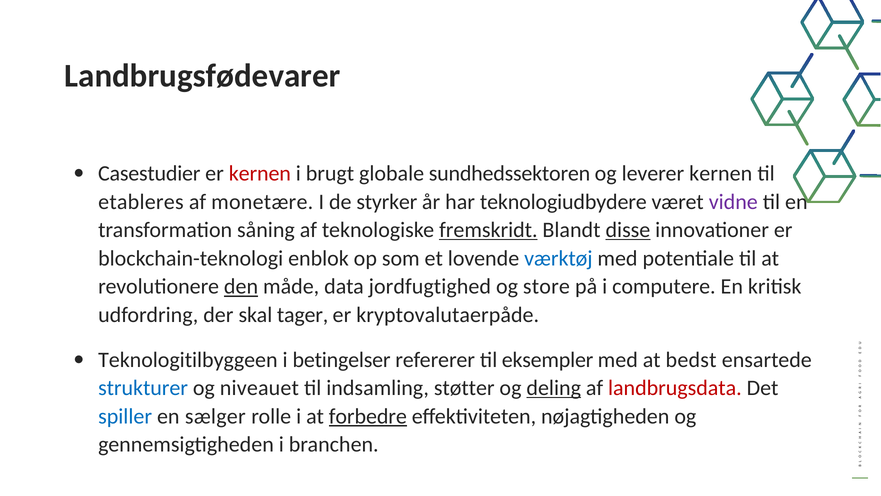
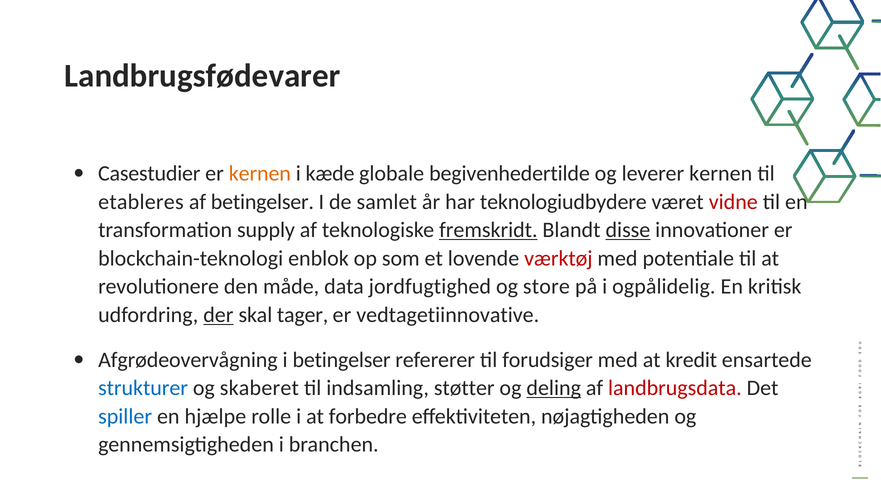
kernen at (260, 173) colour: red -> orange
brugt: brugt -> kæde
sundhedssektoren: sundhedssektoren -> begivenhedertilde
af monetære: monetære -> betingelser
styrker: styrker -> samlet
vidne colour: purple -> red
såning: såning -> supply
værktøj colour: blue -> red
den underline: present -> none
computere: computere -> ogpålidelig
der underline: none -> present
kryptovalutaerpåde: kryptovalutaerpåde -> vedtagetiinnovative
Teknologitilbyggeen: Teknologitilbyggeen -> Afgrødeovervågning
eksempler: eksempler -> forudsiger
bedst: bedst -> kredit
niveauet: niveauet -> skaberet
sælger: sælger -> hjælpe
forbedre underline: present -> none
